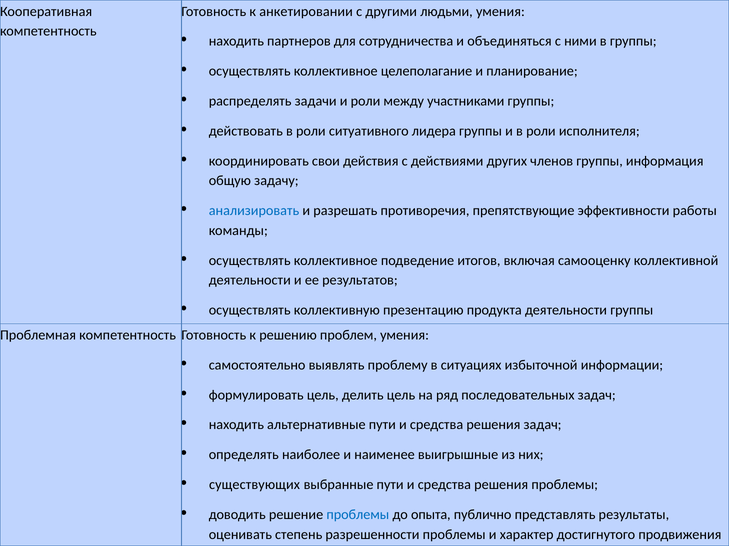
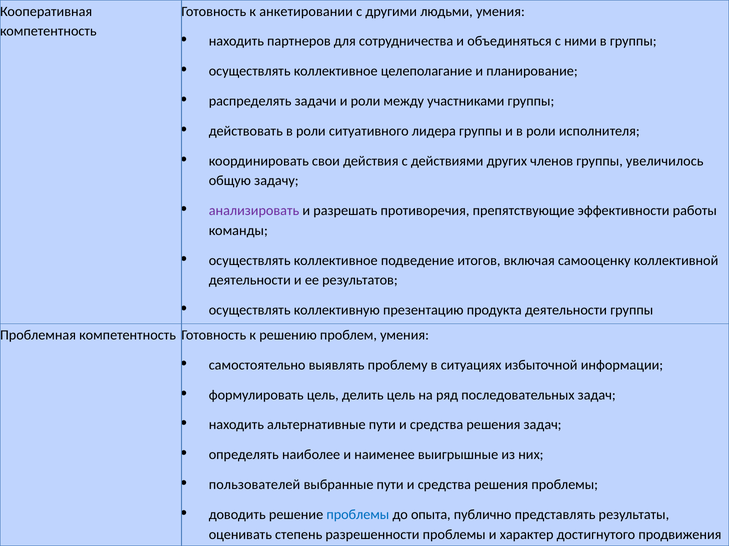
информация: информация -> увеличилось
анализировать colour: blue -> purple
существующих: существующих -> пользователей
